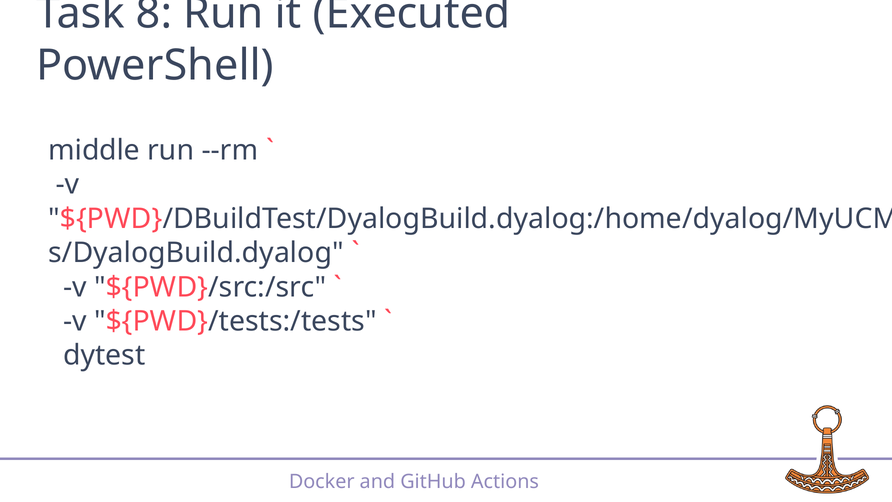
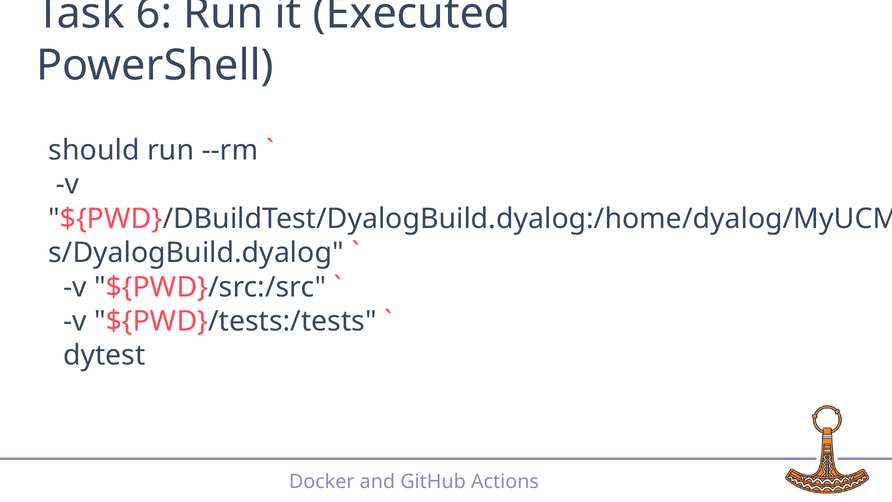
8: 8 -> 6
middle: middle -> should
